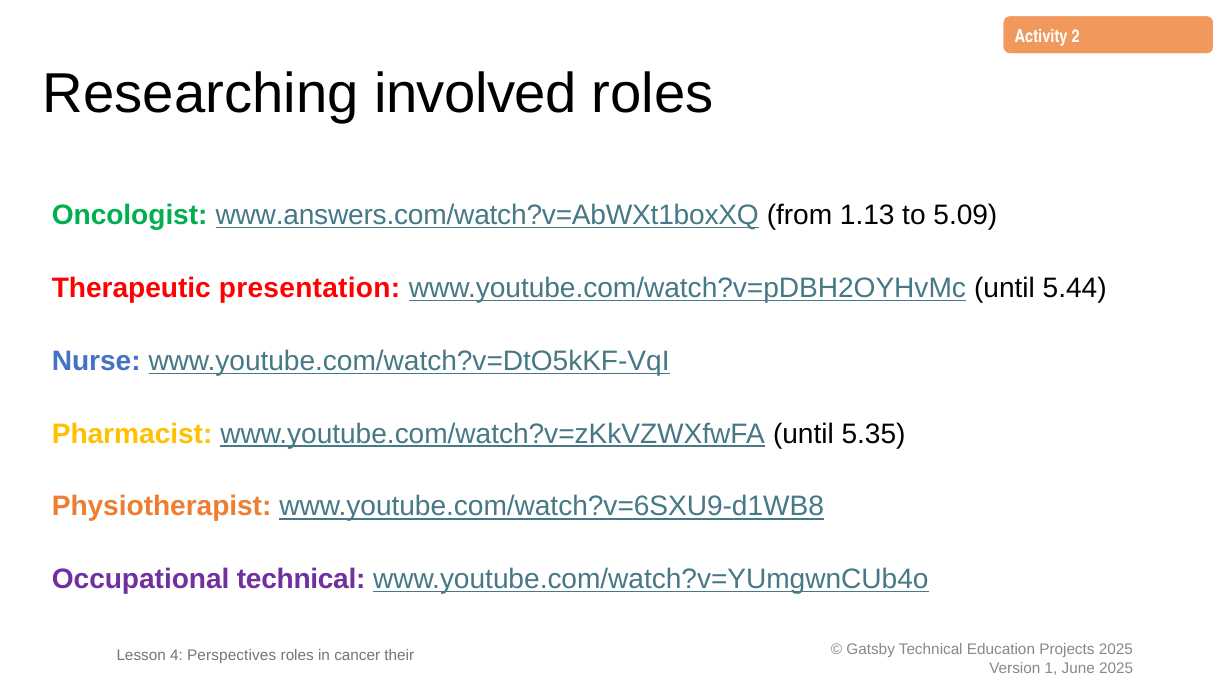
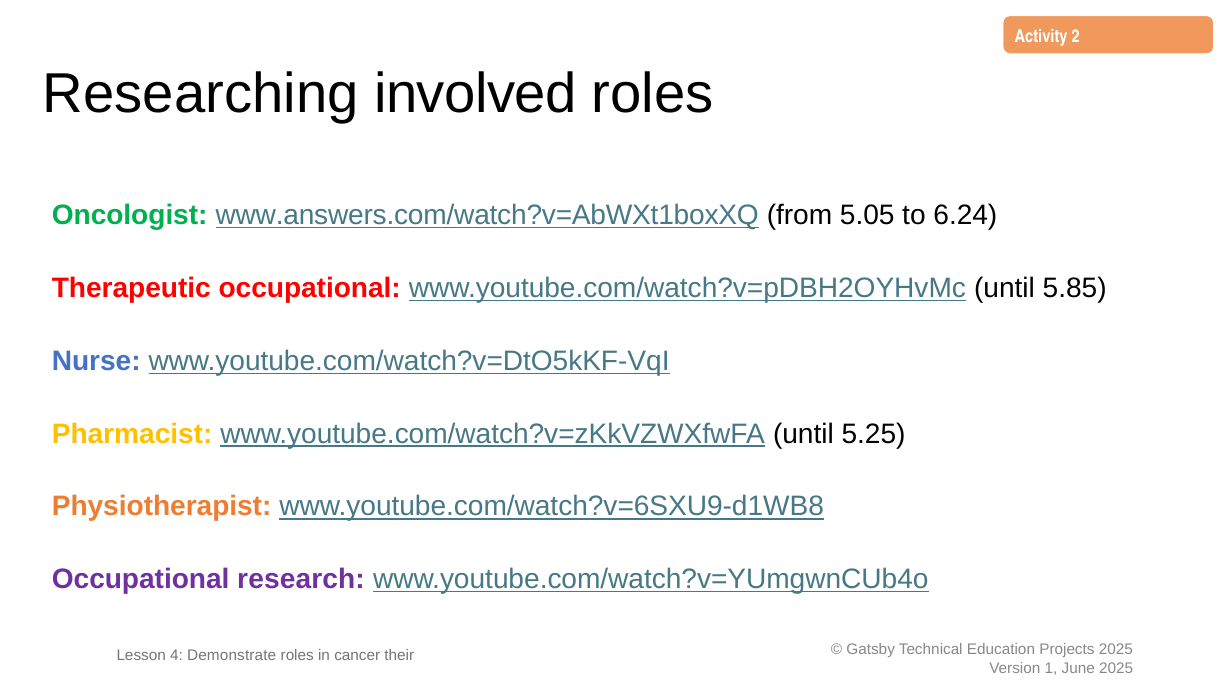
1.13: 1.13 -> 5.05
5.09: 5.09 -> 6.24
Therapeutic presentation: presentation -> occupational
5.44: 5.44 -> 5.85
5.35: 5.35 -> 5.25
Occupational technical: technical -> research
Perspectives: Perspectives -> Demonstrate
